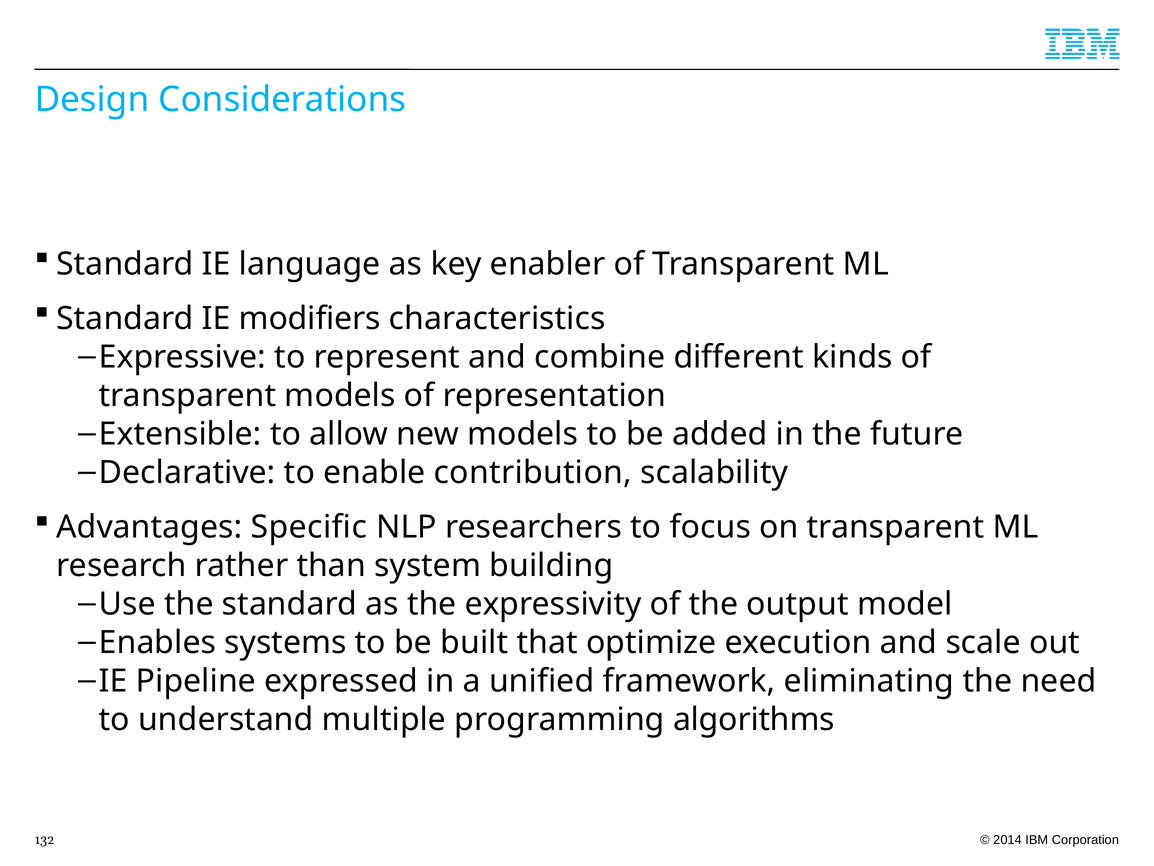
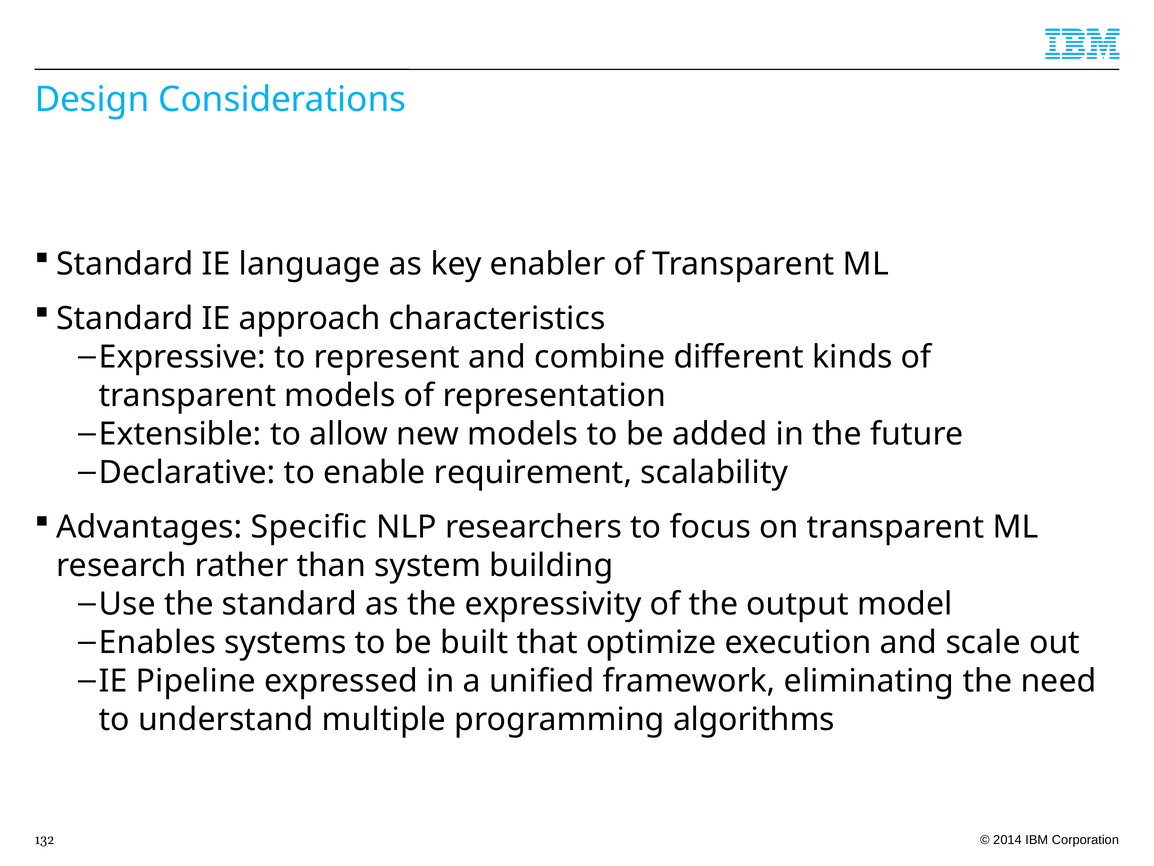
modifiers: modifiers -> approach
contribution: contribution -> requirement
